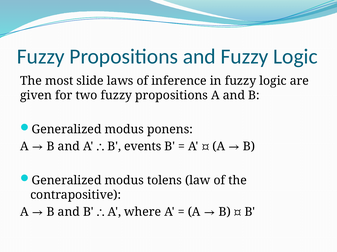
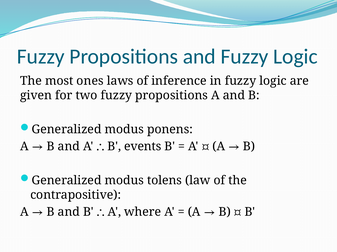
slide: slide -> ones
